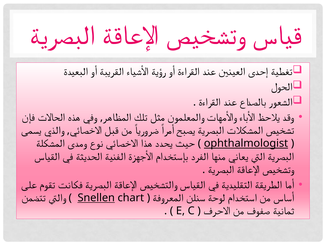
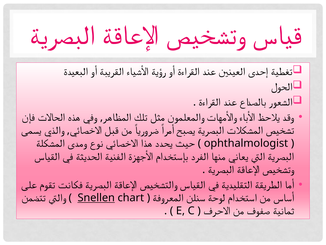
ophthalmologist underline: present -> none
